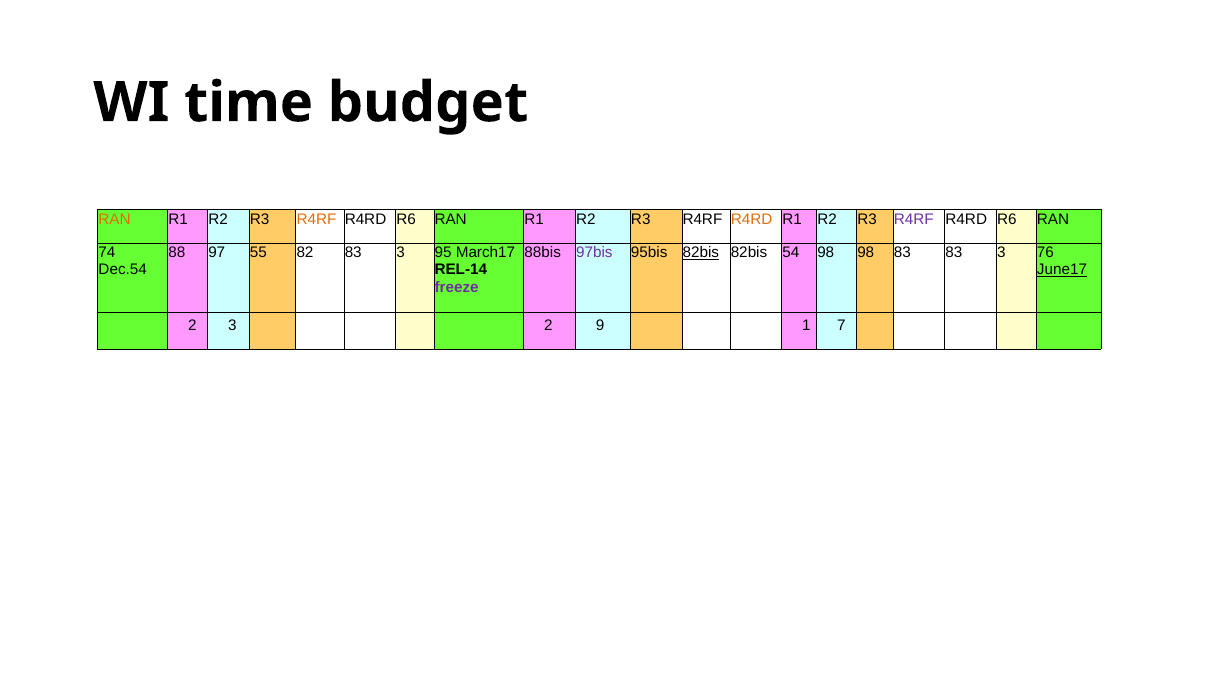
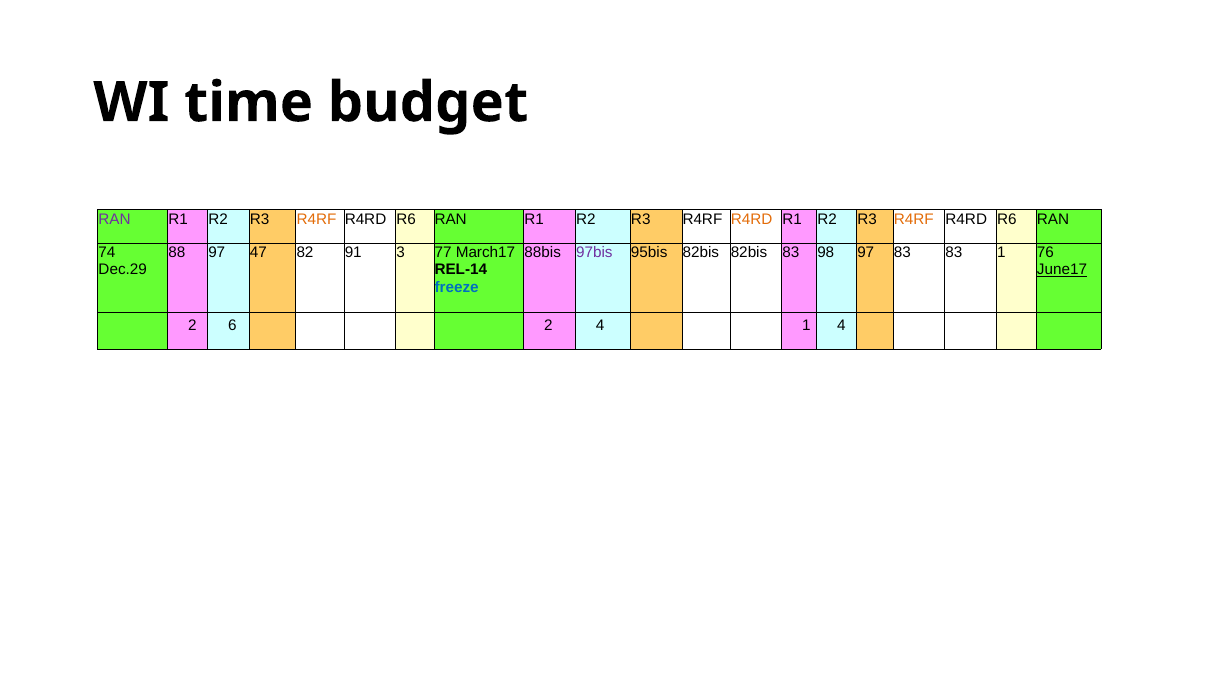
RAN at (115, 219) colour: orange -> purple
R4RF at (914, 219) colour: purple -> orange
55: 55 -> 47
82 83: 83 -> 91
95: 95 -> 77
82bis at (701, 253) underline: present -> none
82bis 54: 54 -> 83
98 98: 98 -> 97
83 83 3: 3 -> 1
Dec.54: Dec.54 -> Dec.29
freeze colour: purple -> blue
2 3: 3 -> 6
2 9: 9 -> 4
1 7: 7 -> 4
